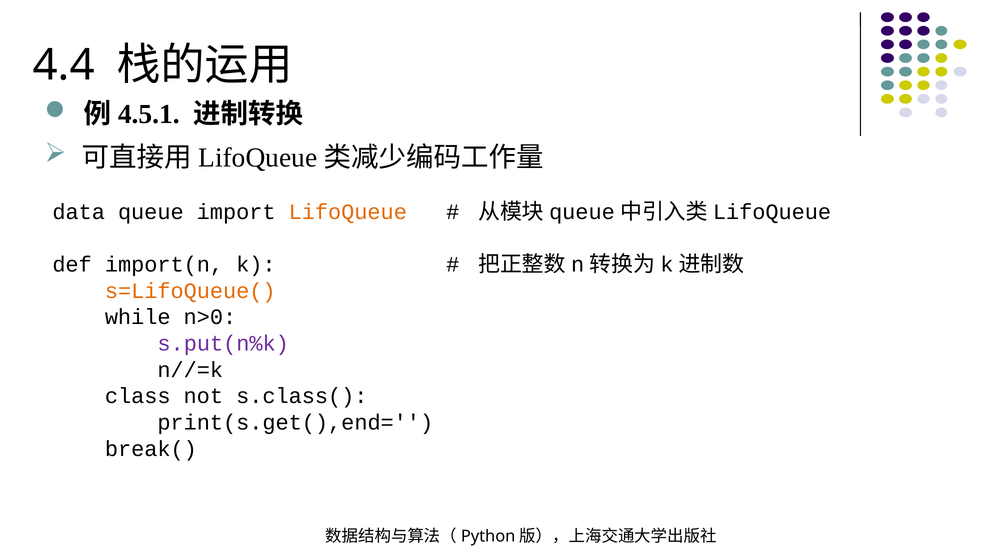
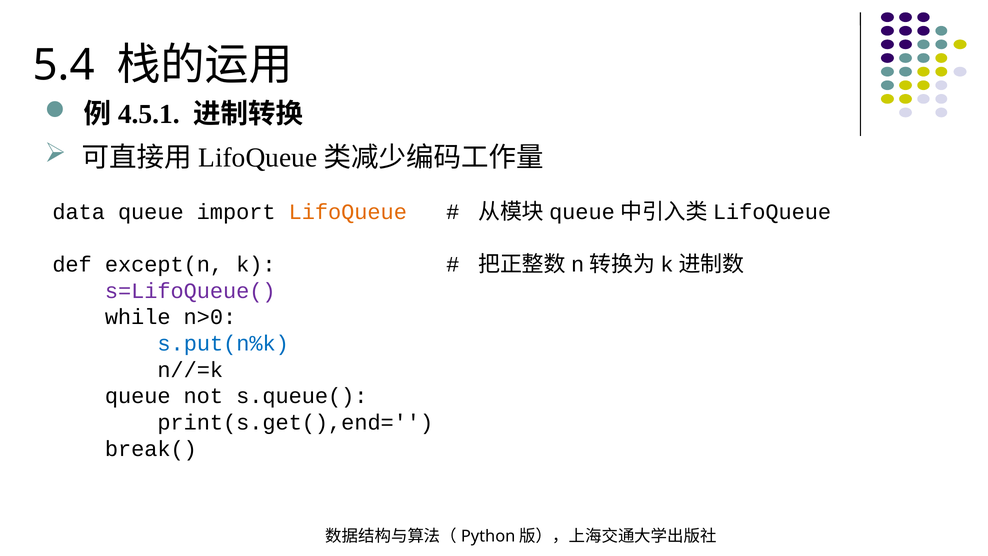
4.4: 4.4 -> 5.4
import(n: import(n -> except(n
s=LifoQueue( colour: orange -> purple
s.put(n%k colour: purple -> blue
class at (138, 396): class -> queue
s.class(: s.class( -> s.queue(
